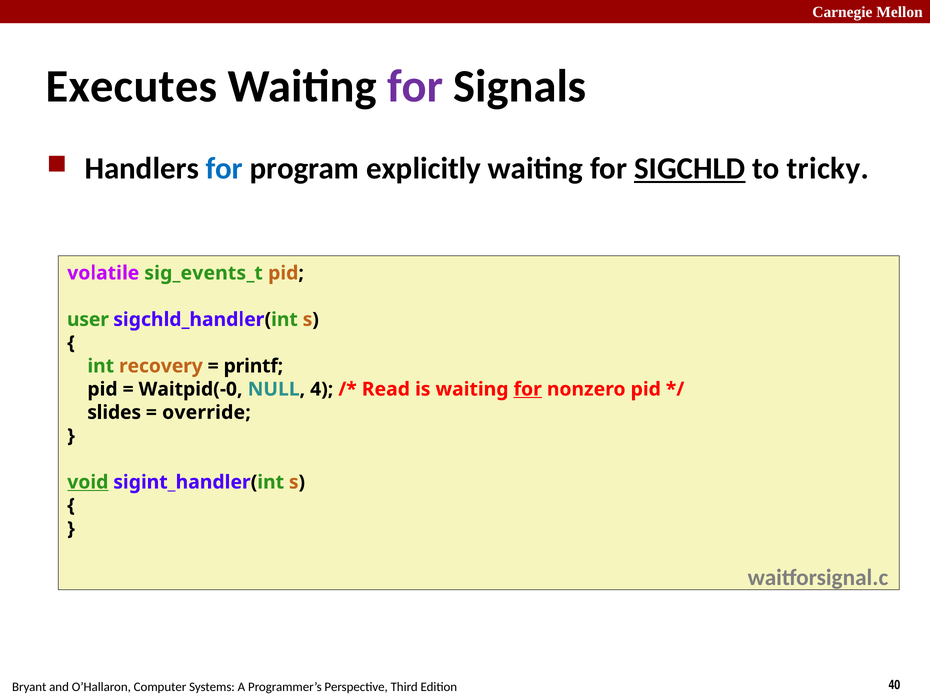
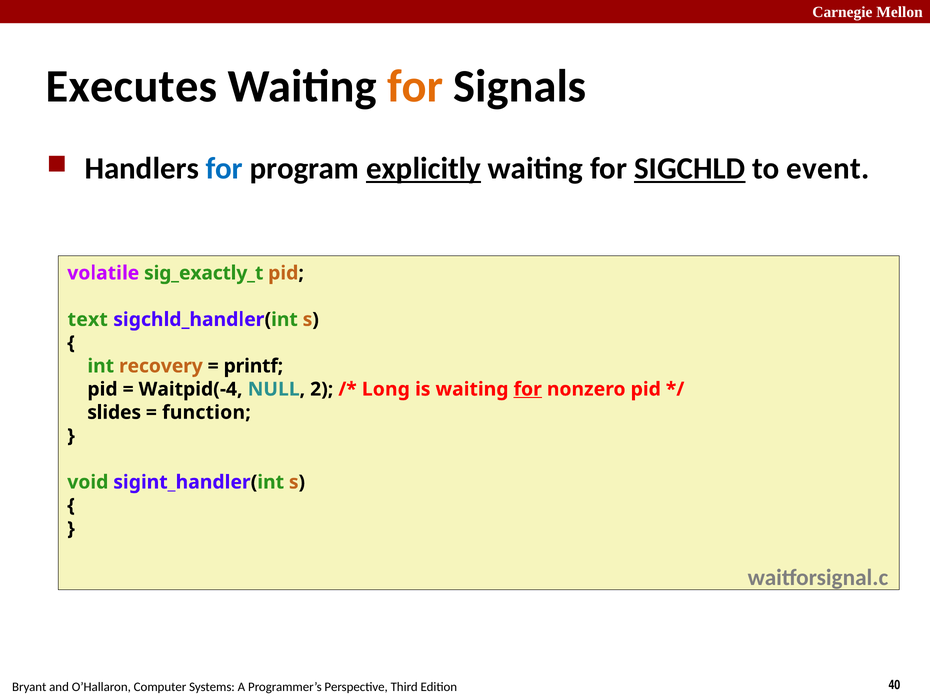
for at (415, 86) colour: purple -> orange
explicitly underline: none -> present
tricky: tricky -> event
sig_events_t: sig_events_t -> sig_exactly_t
user: user -> text
Waitpid(-0: Waitpid(-0 -> Waitpid(-4
4: 4 -> 2
Read: Read -> Long
override: override -> function
void underline: present -> none
